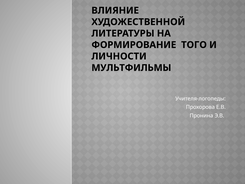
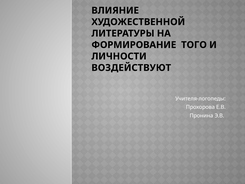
МУЛЬТФИЛЬМЫ: МУЛЬТФИЛЬМЫ -> ВОЗДЕЙСТВУЮТ
